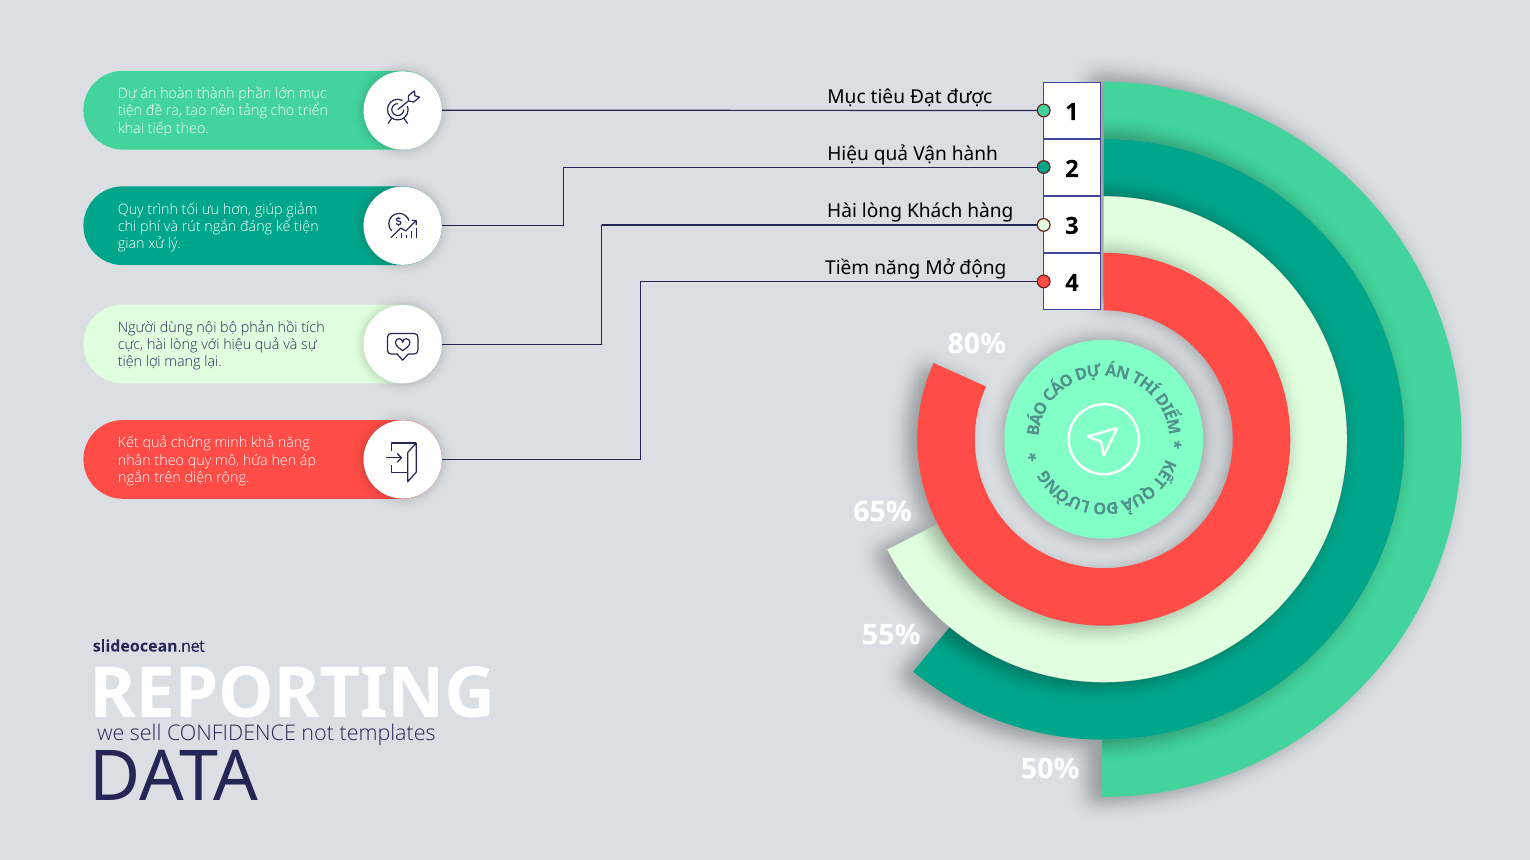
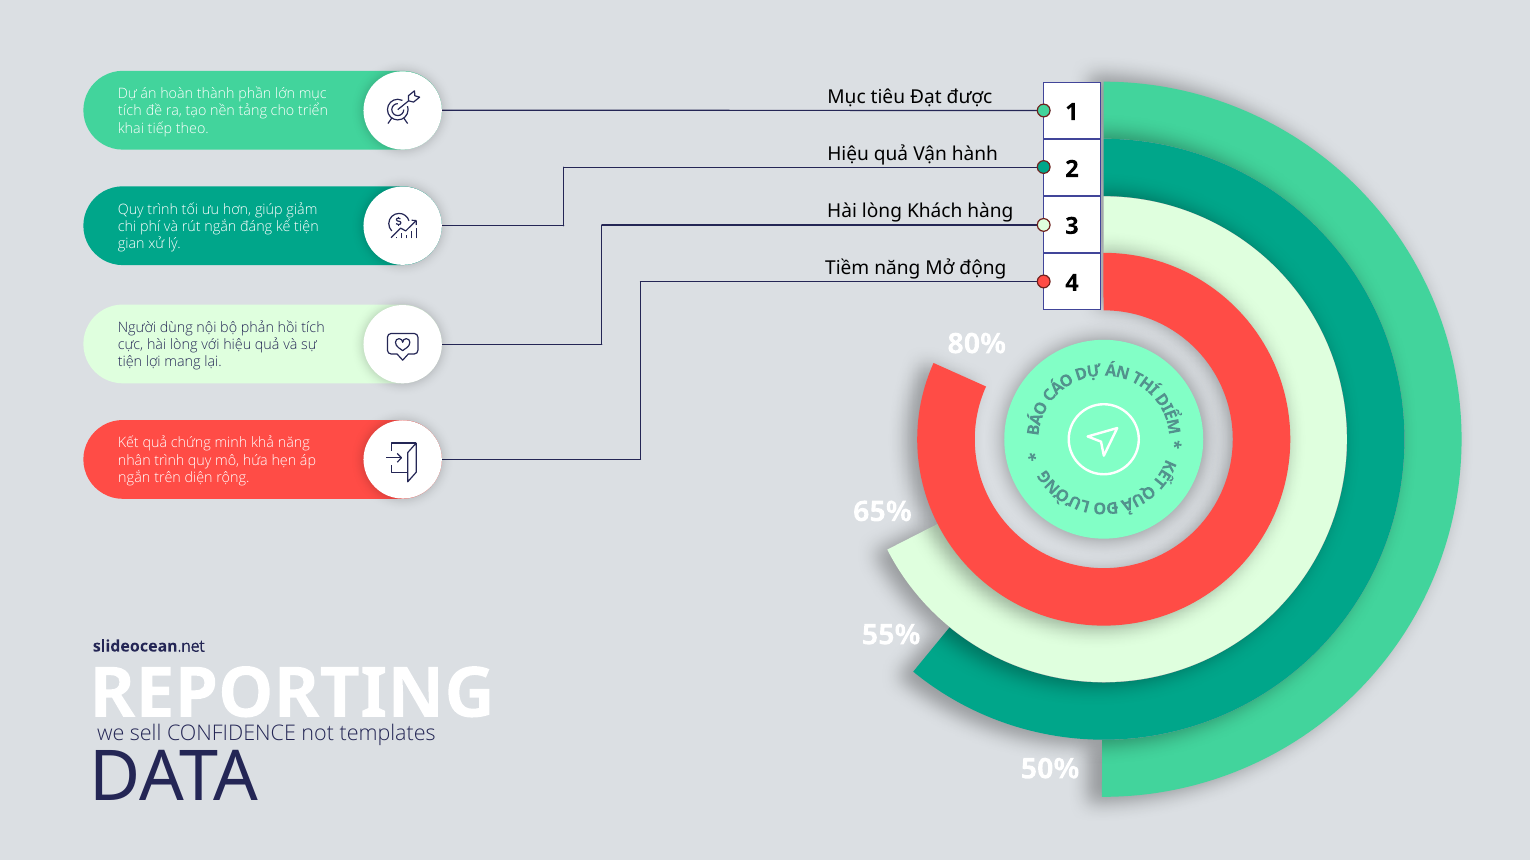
tiện at (130, 111): tiện -> tích
nhân theo: theo -> trình
